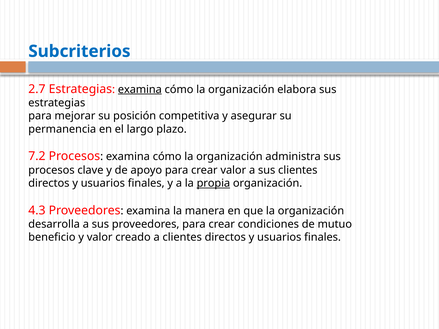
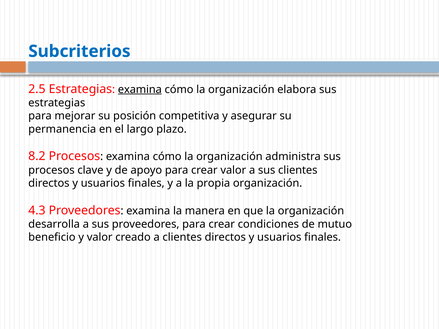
2.7: 2.7 -> 2.5
7.2: 7.2 -> 8.2
propia underline: present -> none
